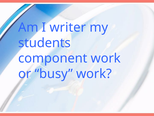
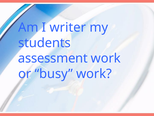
component: component -> assessment
